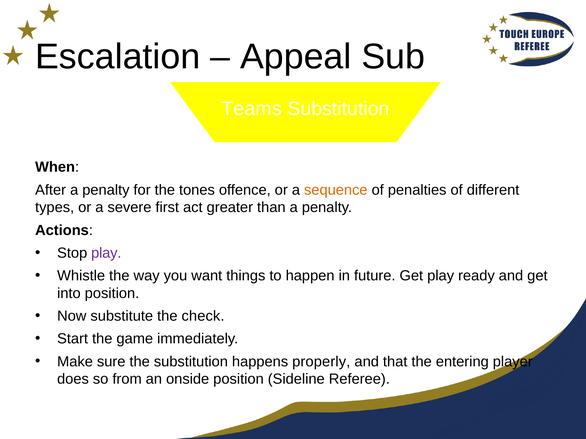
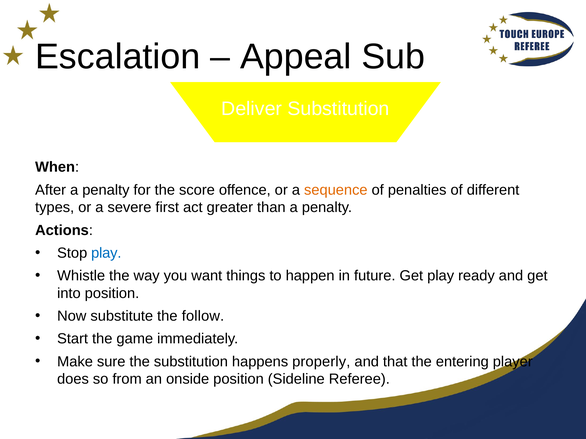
Teams: Teams -> Deliver
tones: tones -> score
play at (106, 253) colour: purple -> blue
check: check -> follow
